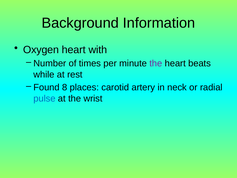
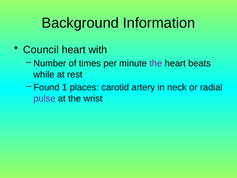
Oxygen: Oxygen -> Council
8: 8 -> 1
pulse colour: blue -> purple
